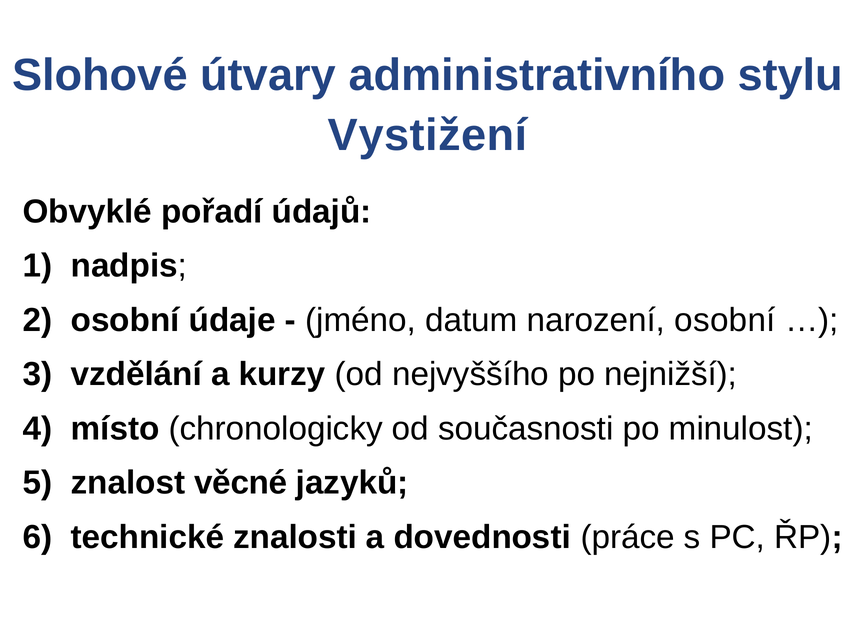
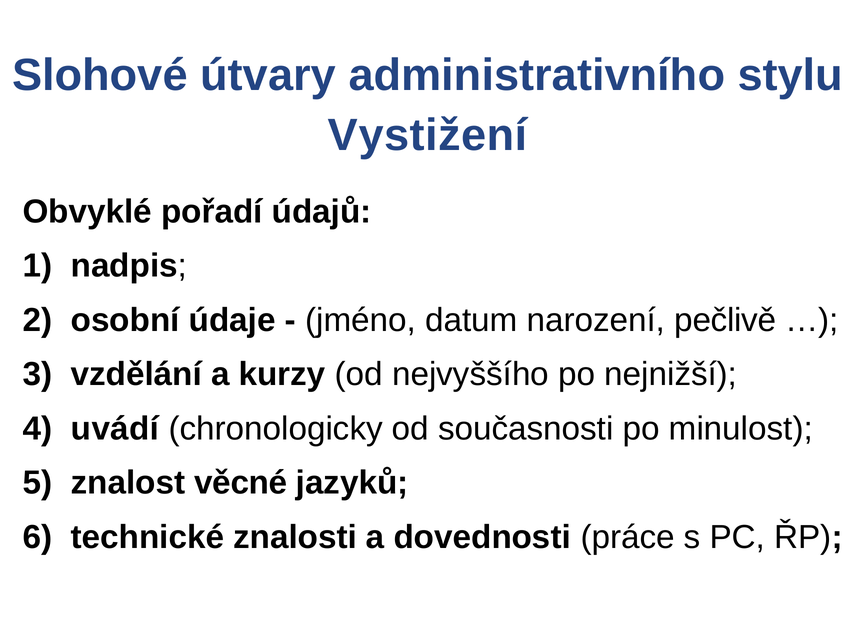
narození osobní: osobní -> pečlivě
místo: místo -> uvádí
